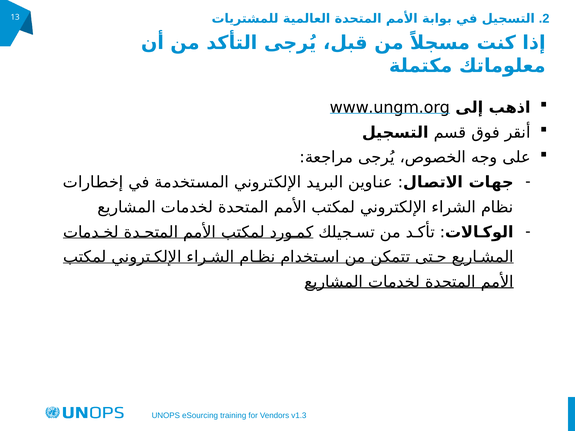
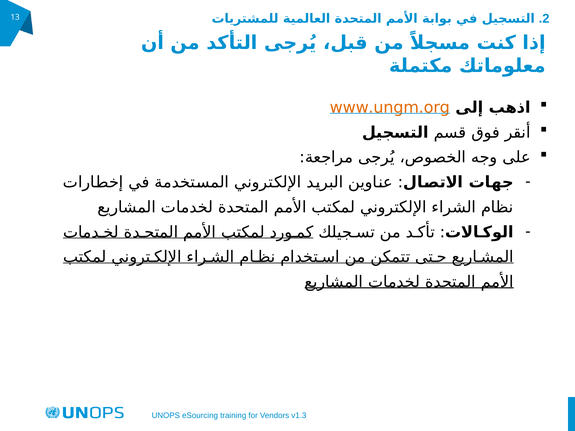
www.ungm.org colour: black -> orange
